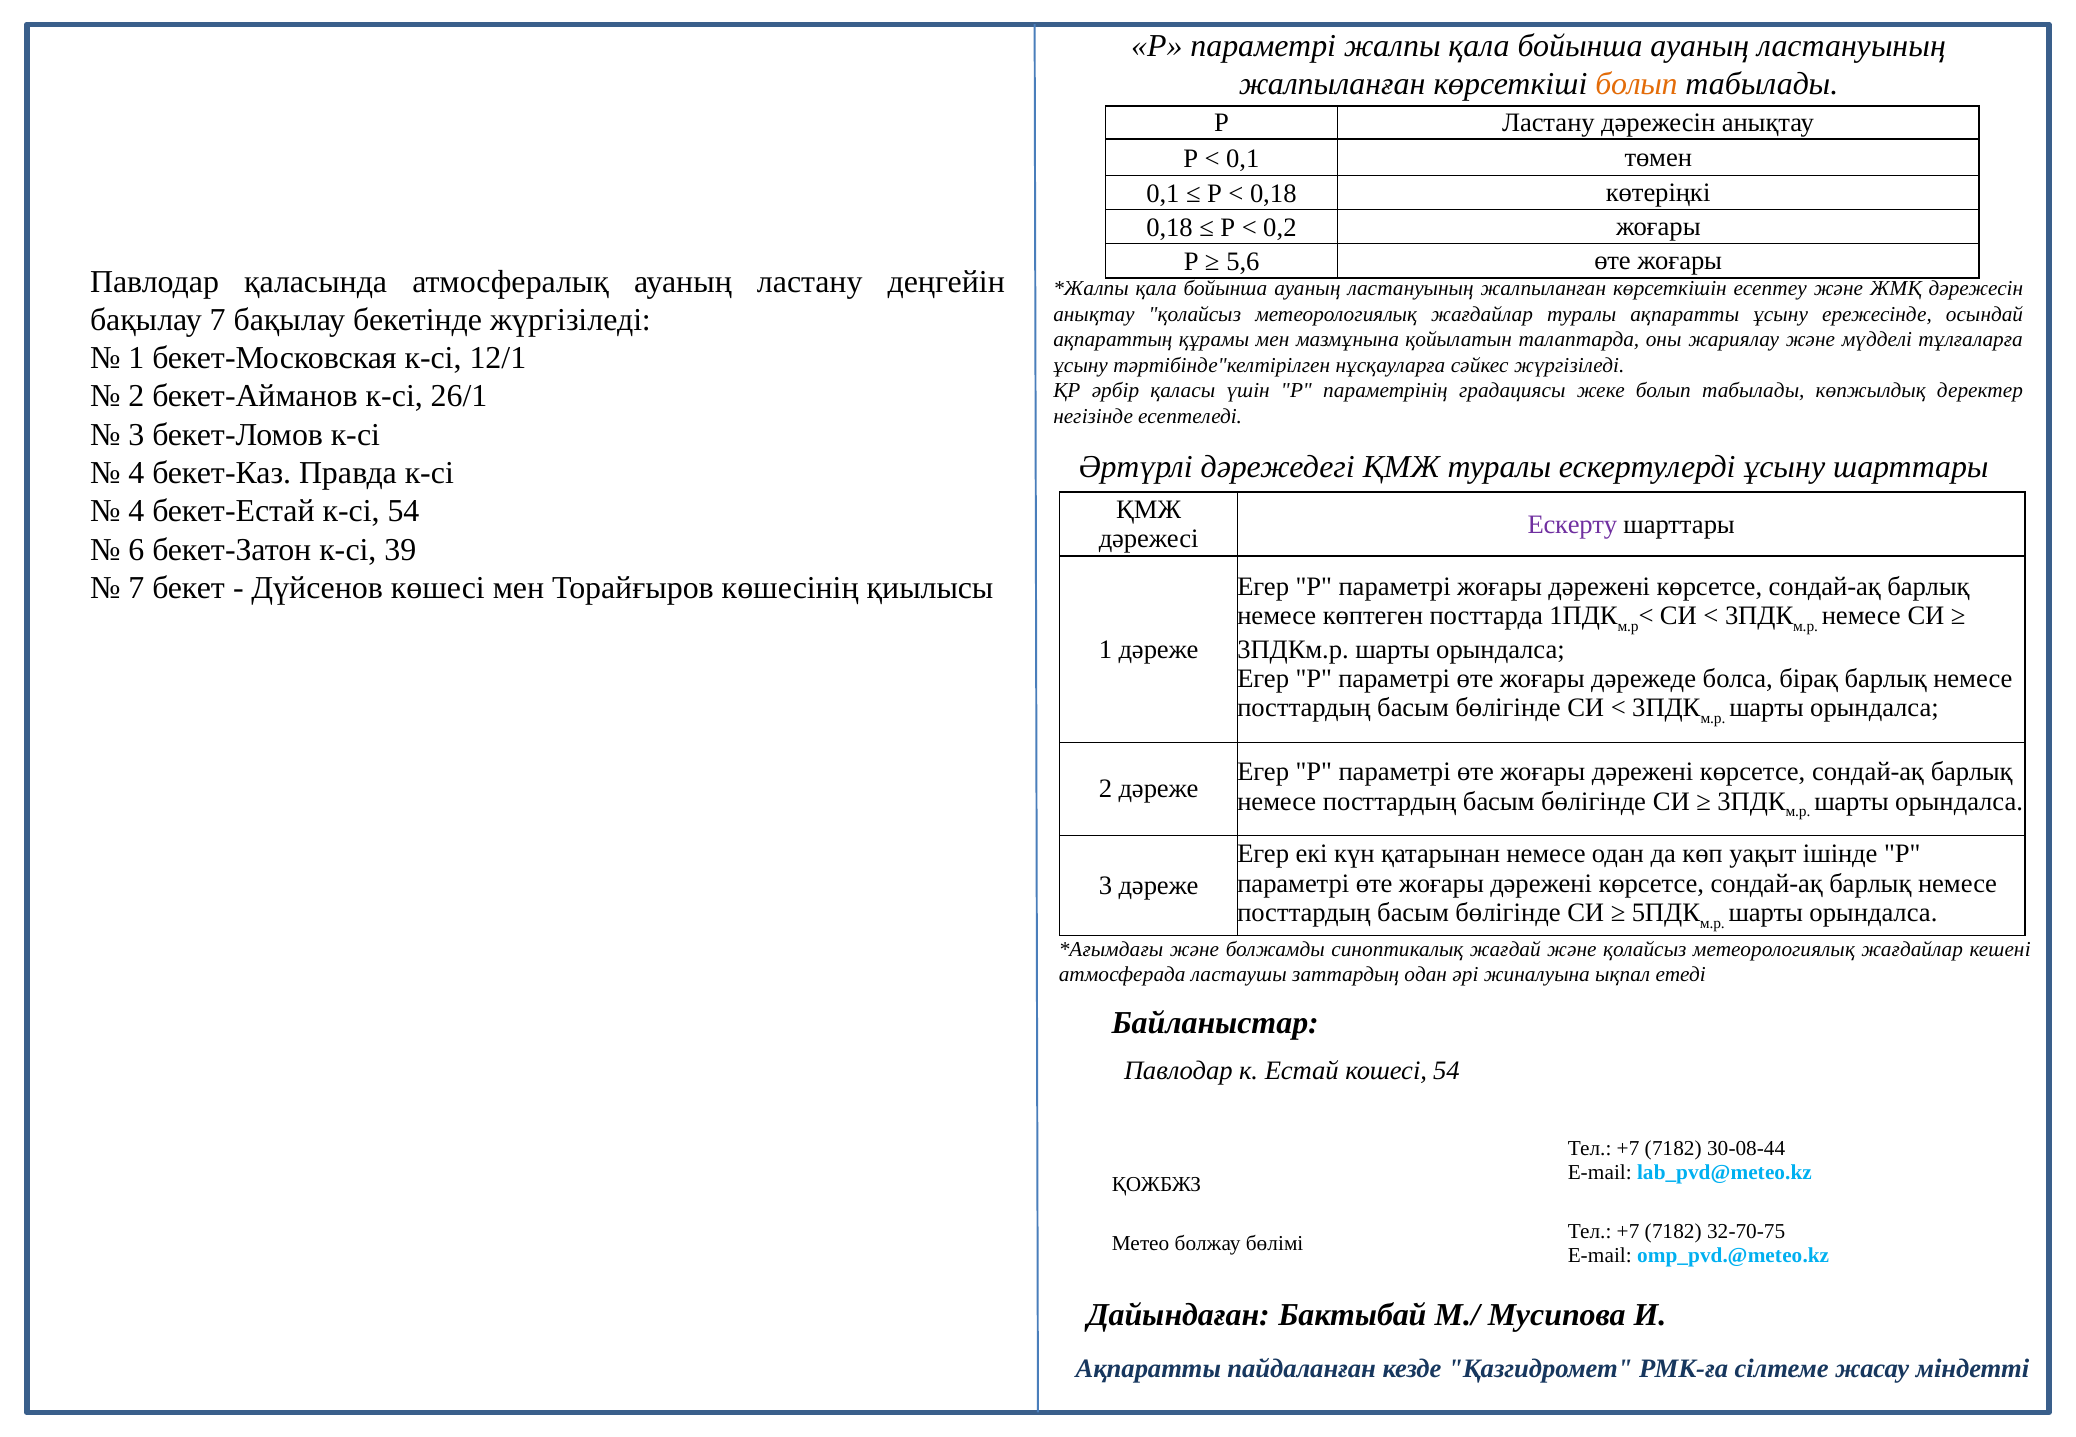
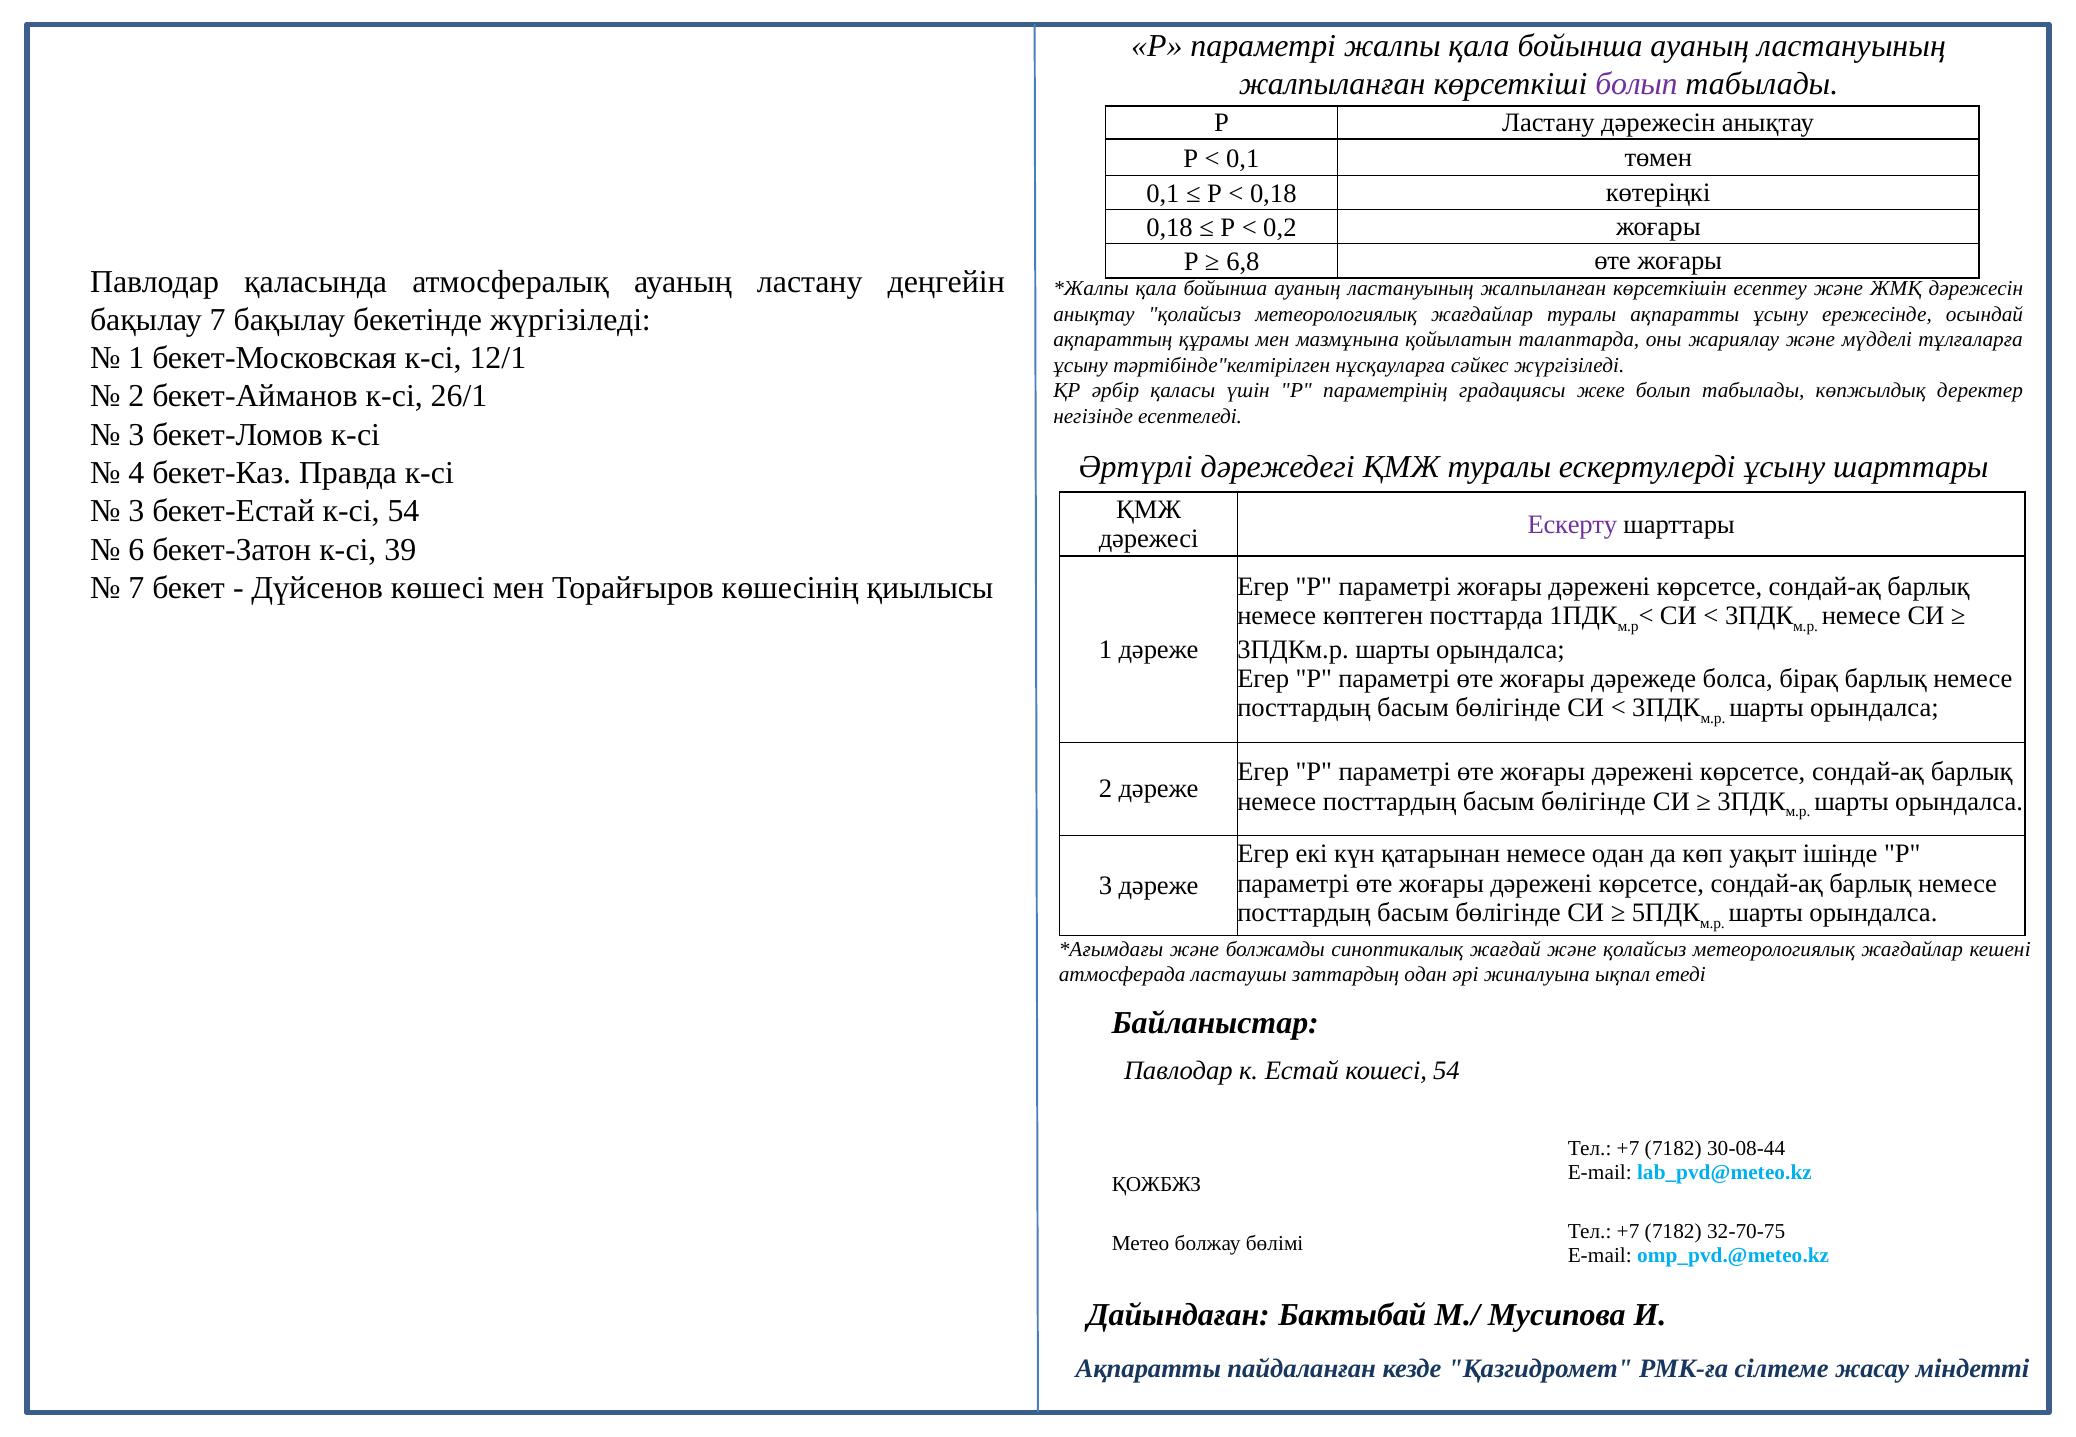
болып at (1637, 84) colour: orange -> purple
5,6: 5,6 -> 6,8
4 at (136, 511): 4 -> 3
